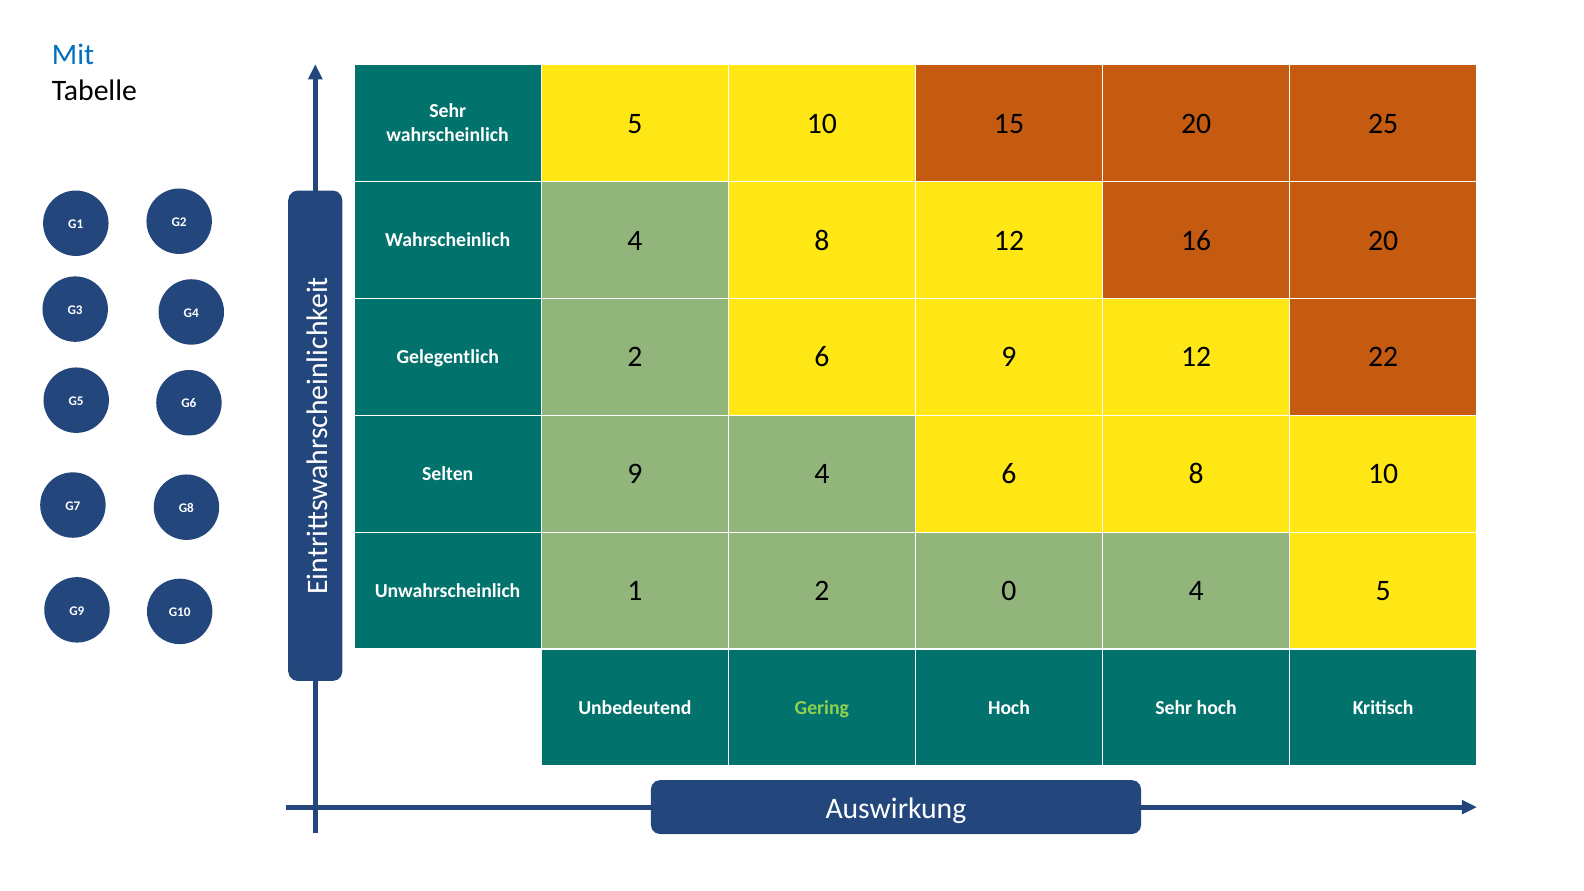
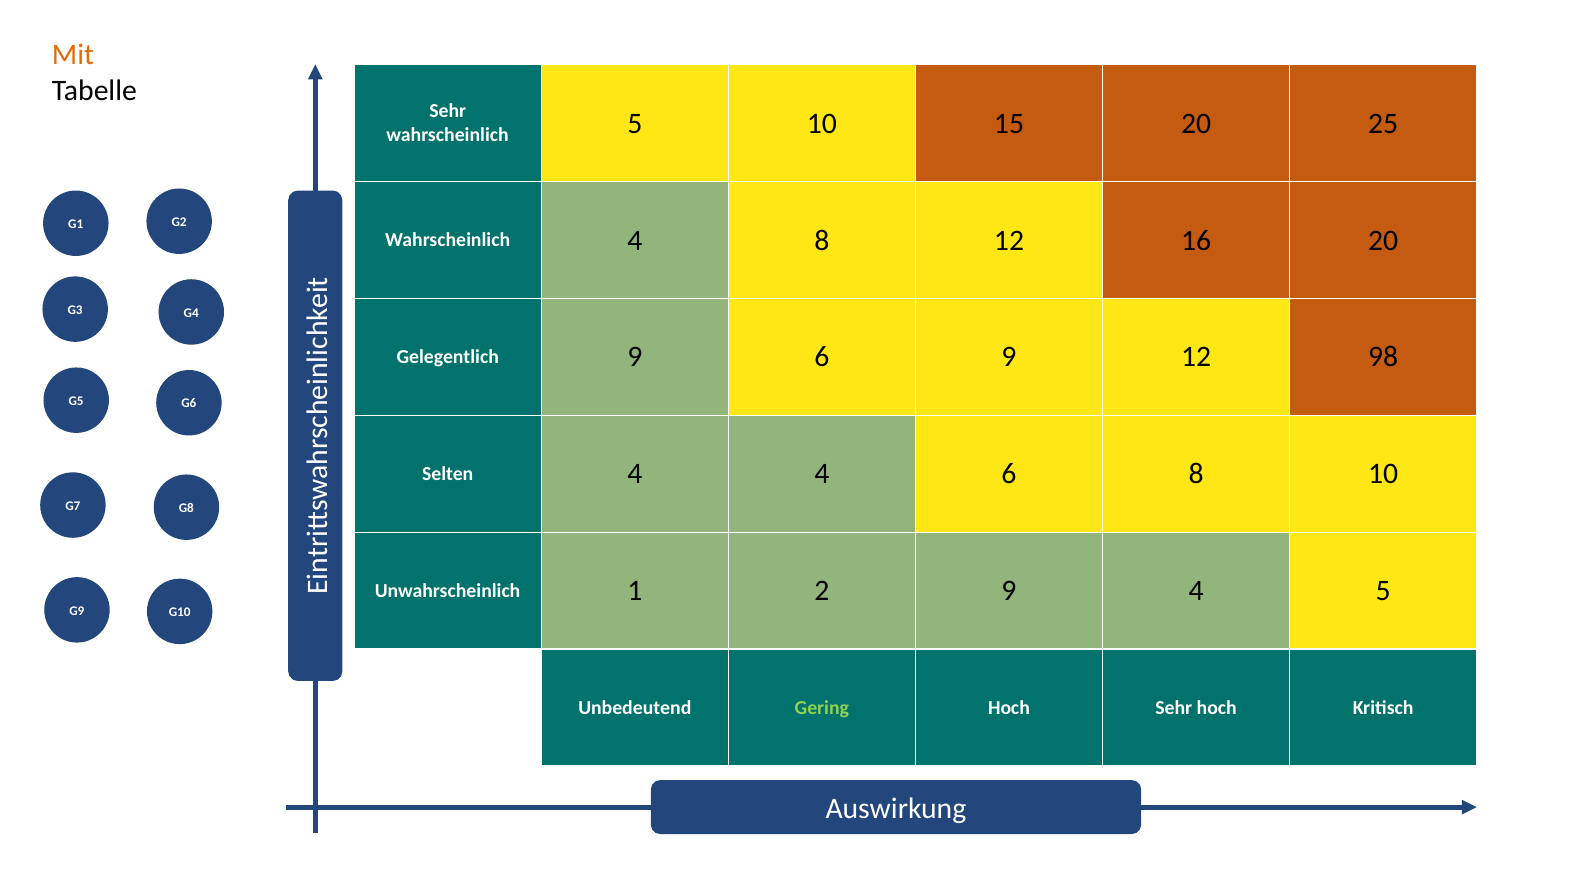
Mit colour: blue -> orange
Gelegentlich 2: 2 -> 9
22: 22 -> 98
Selten 9: 9 -> 4
2 0: 0 -> 9
